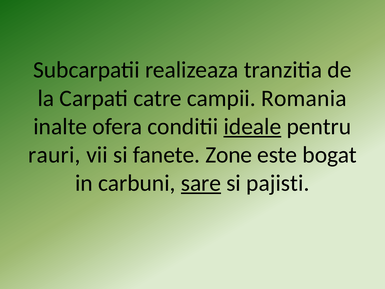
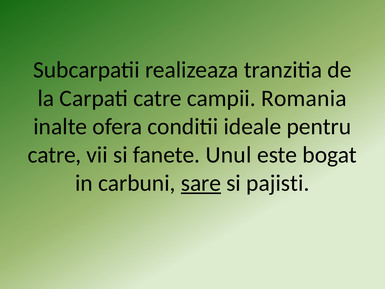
ideale underline: present -> none
rauri at (54, 155): rauri -> catre
Zone: Zone -> Unul
